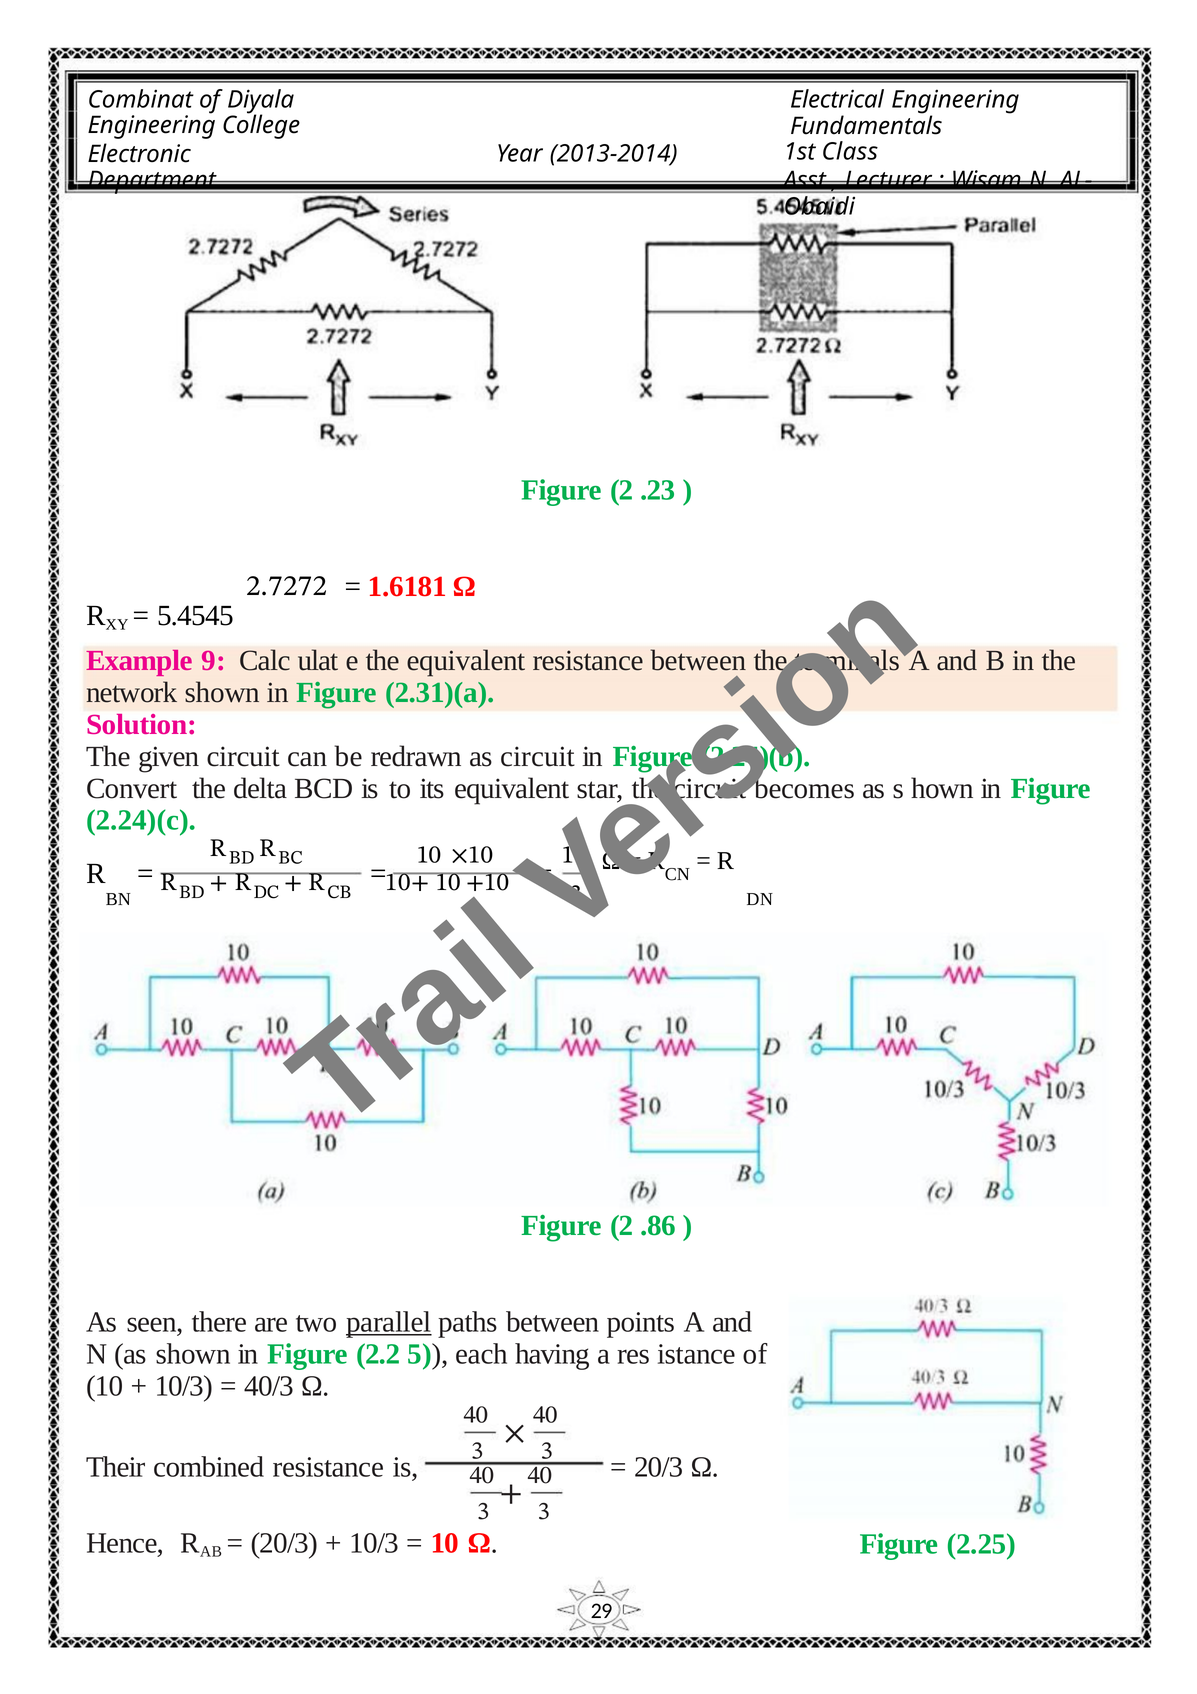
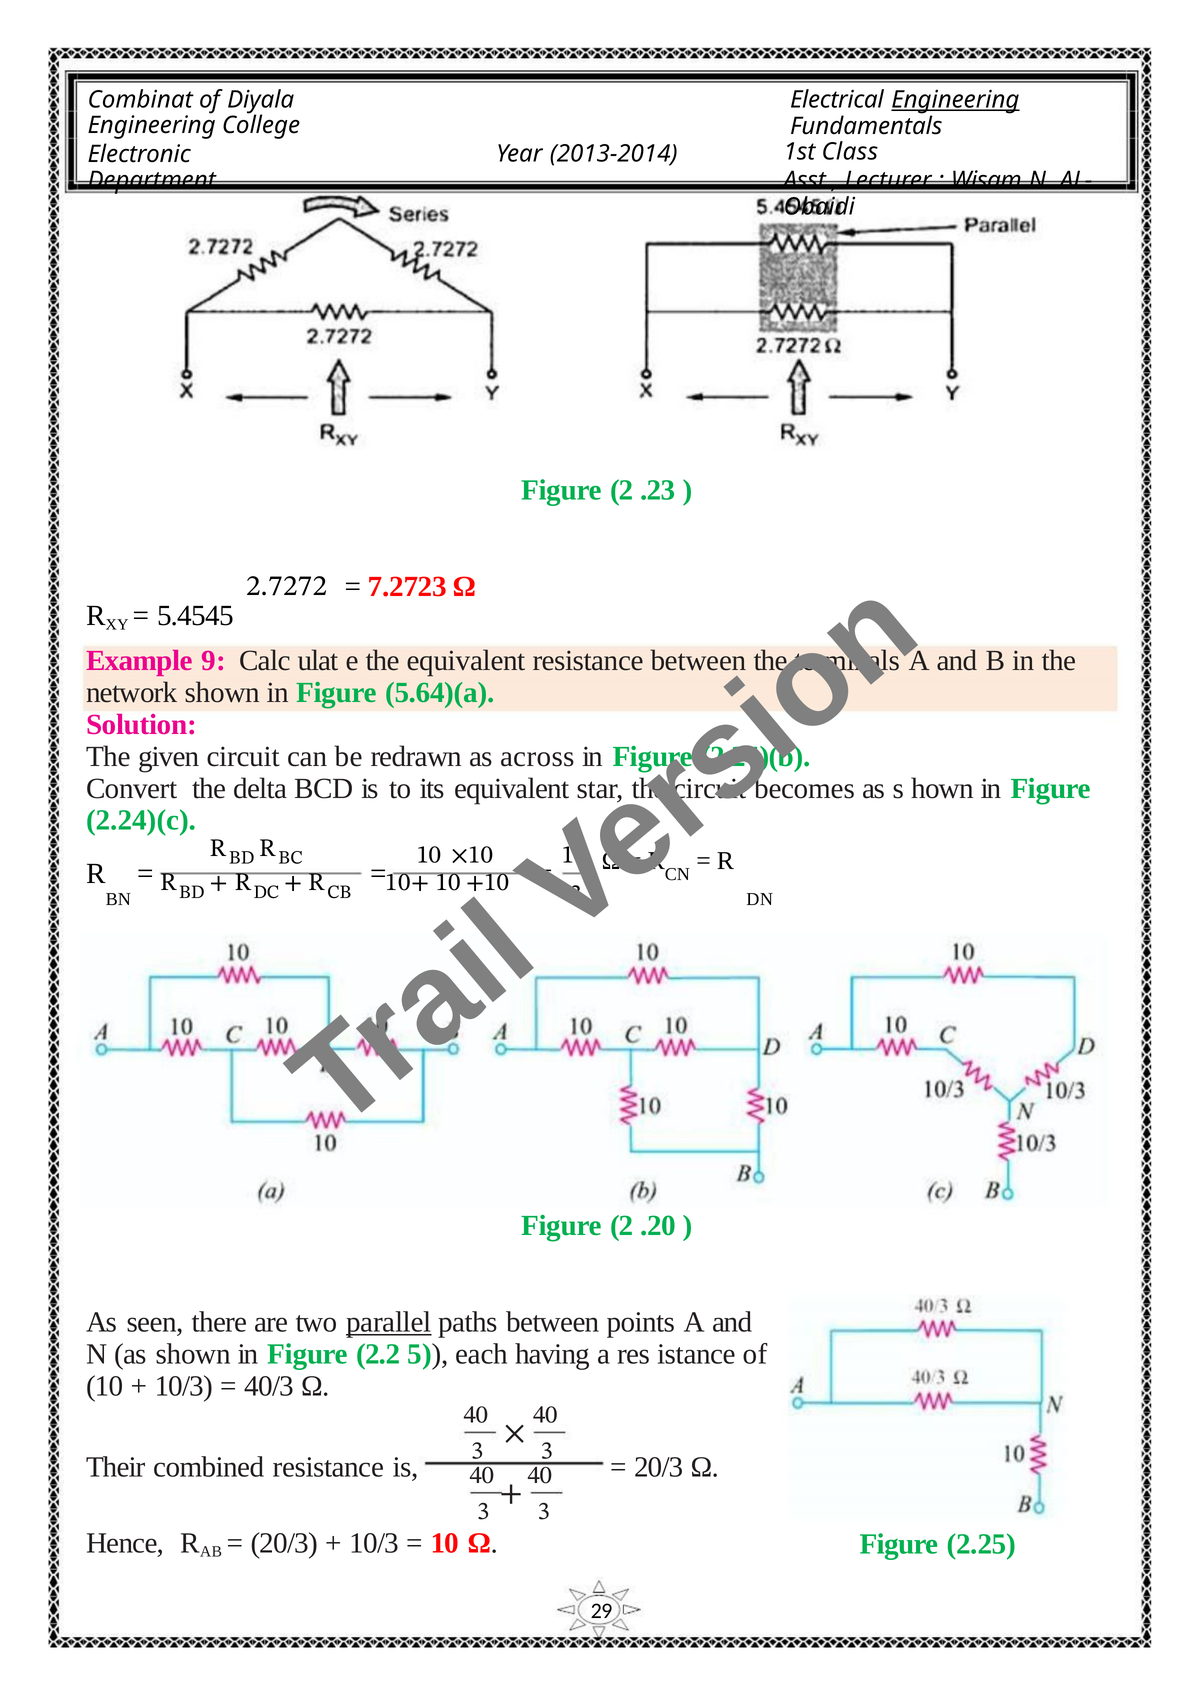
Engineering at (955, 100) underline: none -> present
1.6181: 1.6181 -> 7.2723
2.31)(a: 2.31)(a -> 5.64)(a
as circuit: circuit -> across
.86: .86 -> .20
